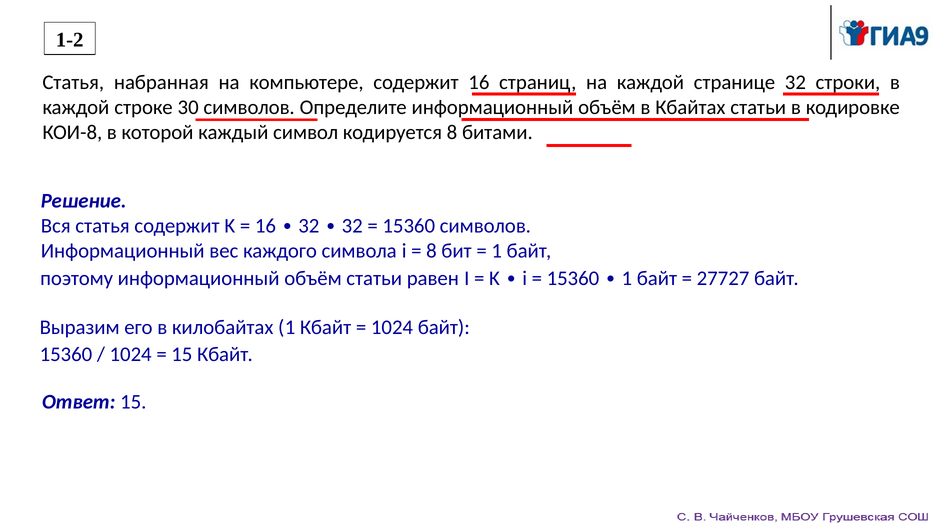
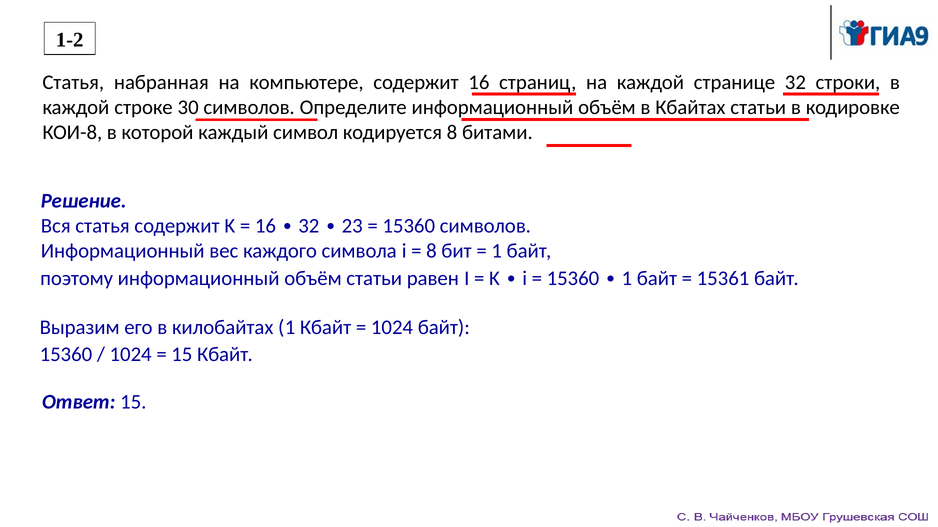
32 32: 32 -> 23
27727: 27727 -> 15361
